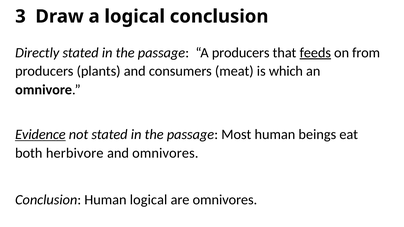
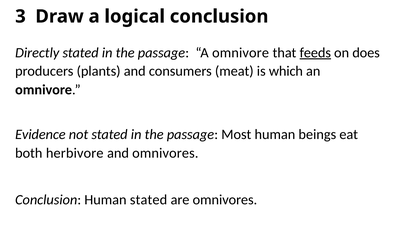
A producers: producers -> omnivore
from: from -> does
Evidence underline: present -> none
Human logical: logical -> stated
